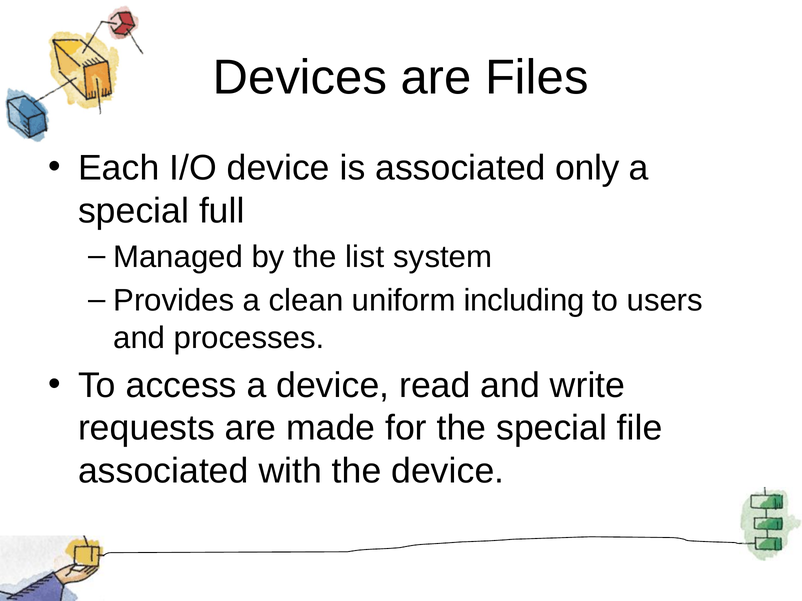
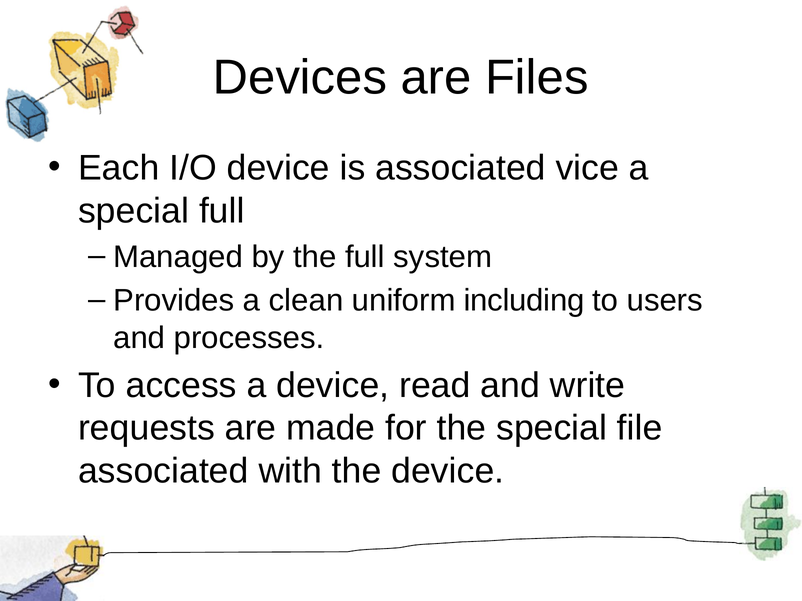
only: only -> vice
the list: list -> full
